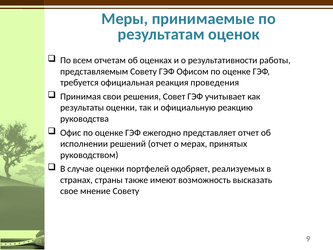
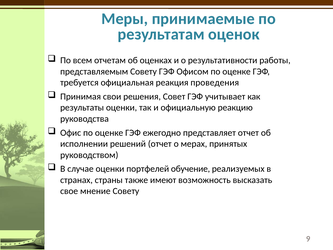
одобряет: одобряет -> обучение
